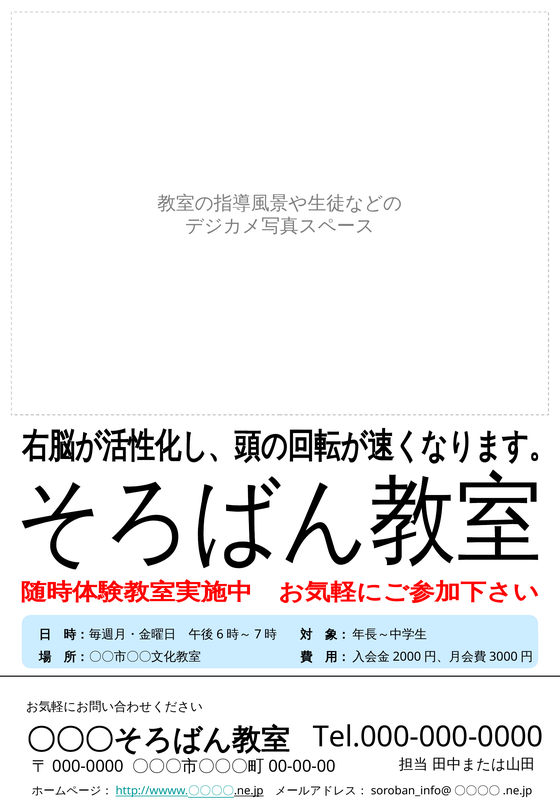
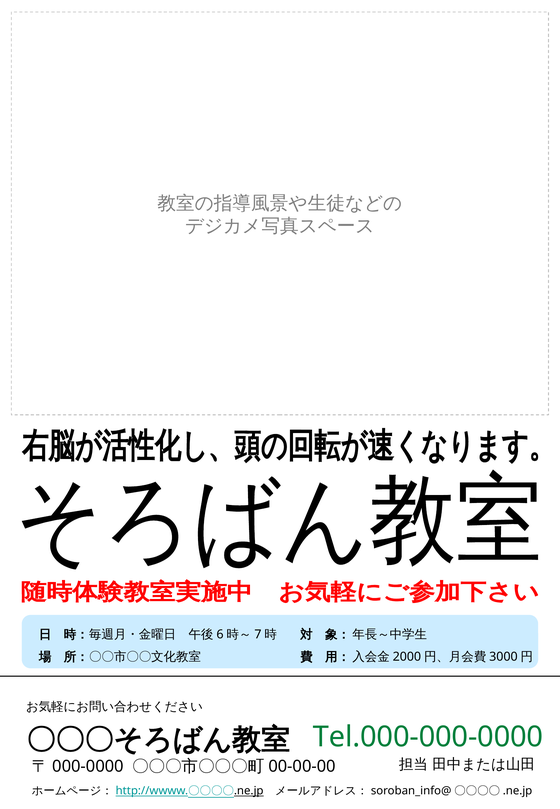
Tel.000-000-0000 colour: black -> green
